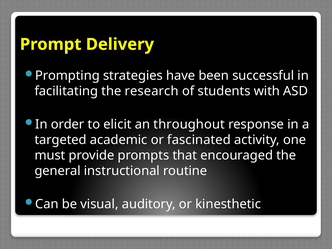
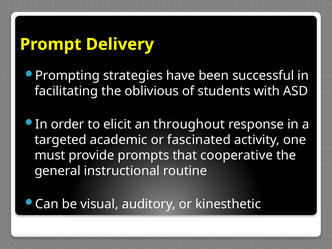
research: research -> oblivious
encouraged: encouraged -> cooperative
